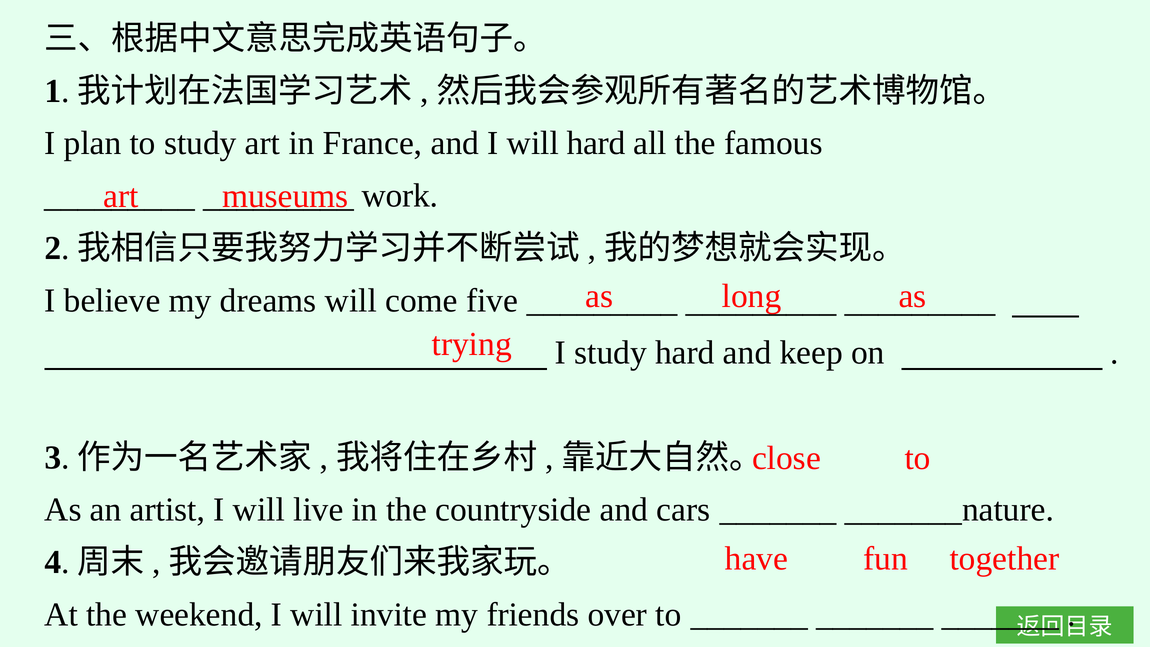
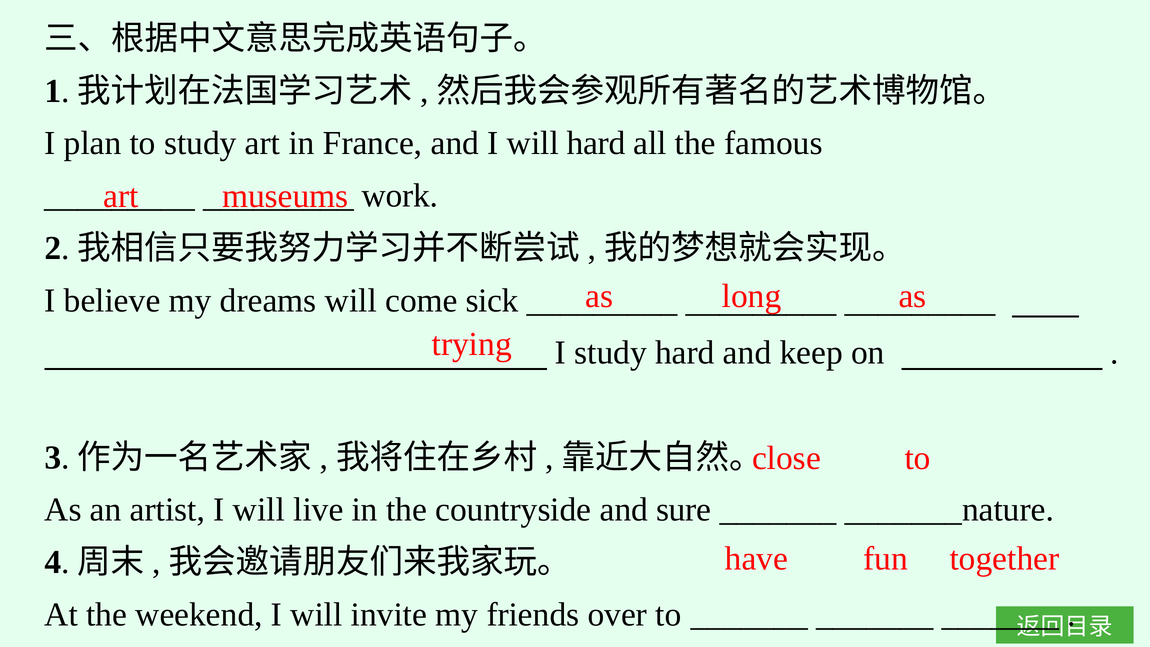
five: five -> sick
cars: cars -> sure
